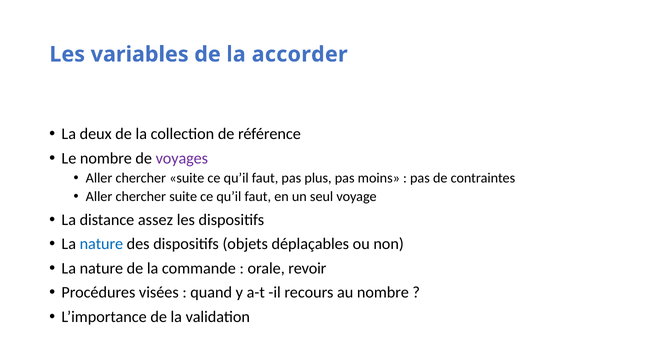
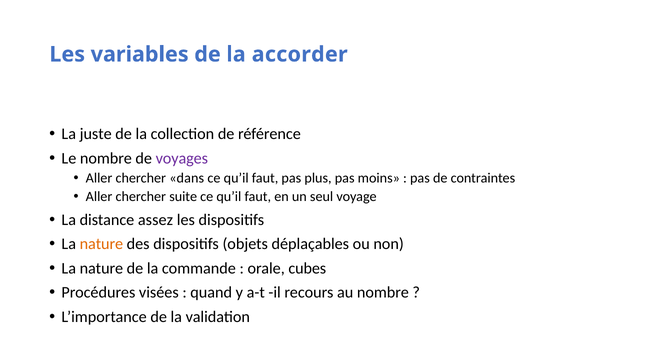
deux: deux -> juste
suite at (187, 178): suite -> dans
nature at (101, 244) colour: blue -> orange
revoir: revoir -> cubes
